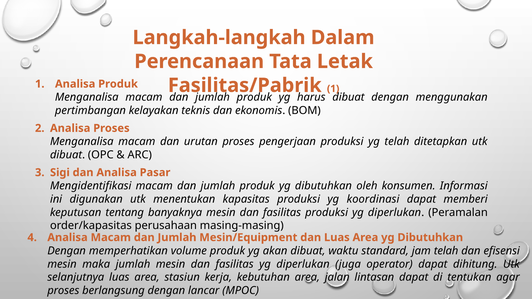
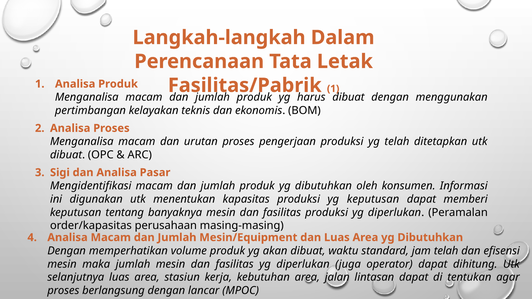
yg koordinasi: koordinasi -> keputusan
